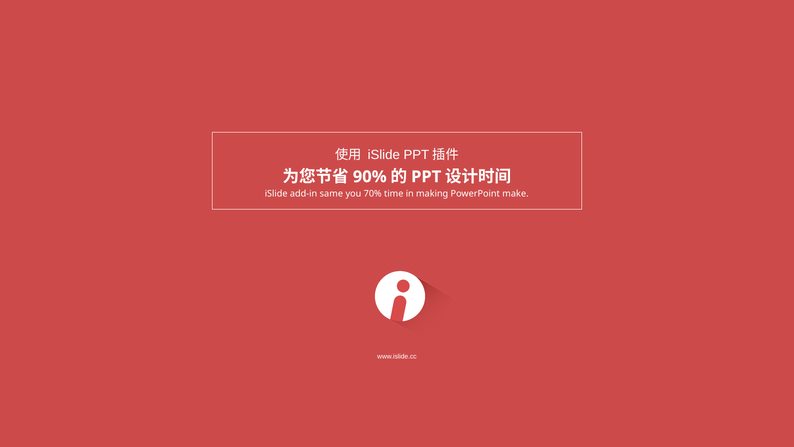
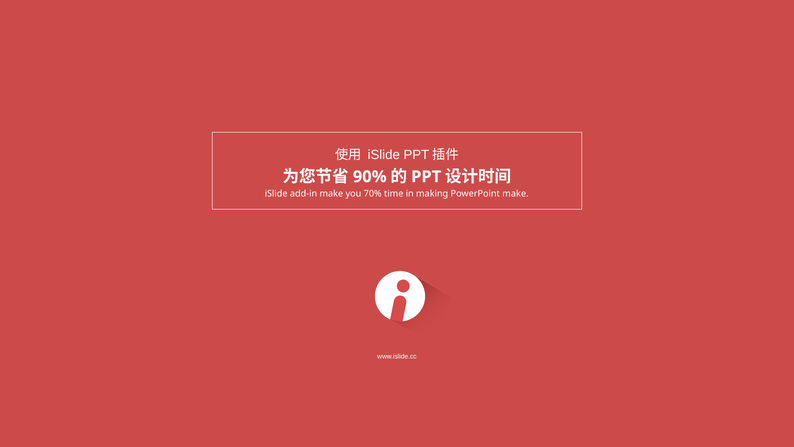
add-in same: same -> make
